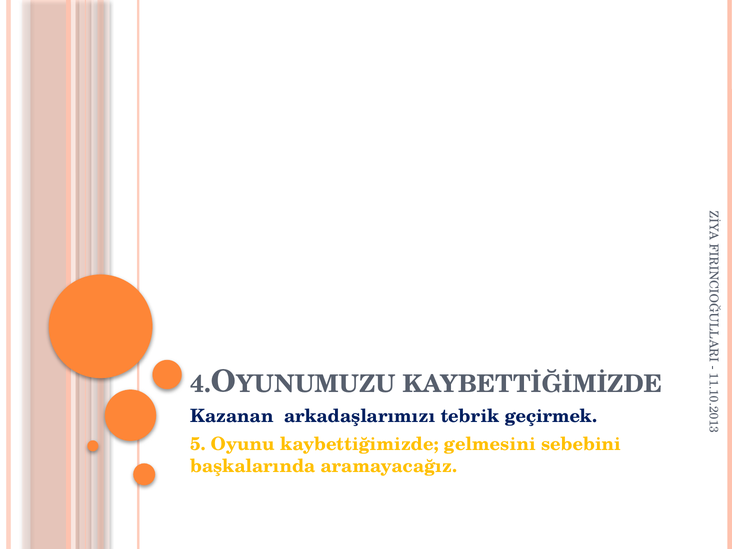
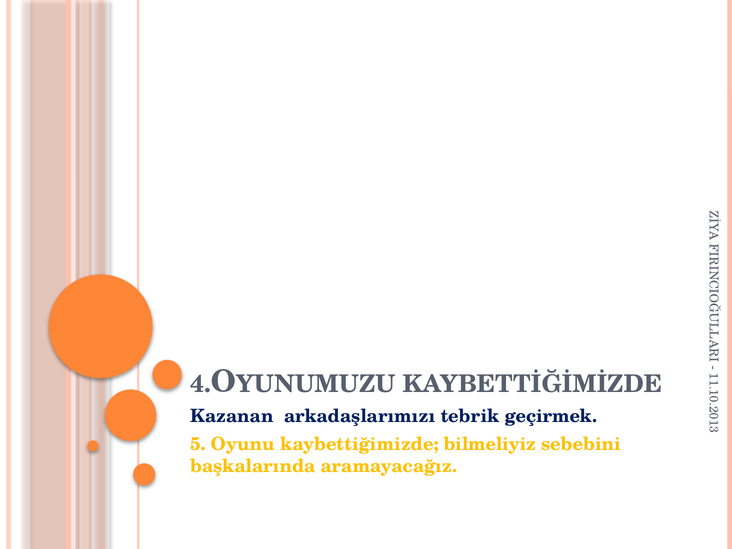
gelmesini: gelmesini -> bilmeliyiz
